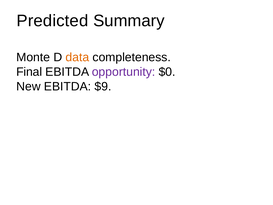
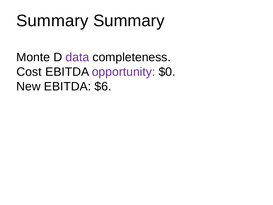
Predicted at (52, 21): Predicted -> Summary
data colour: orange -> purple
Final: Final -> Cost
$9: $9 -> $6
